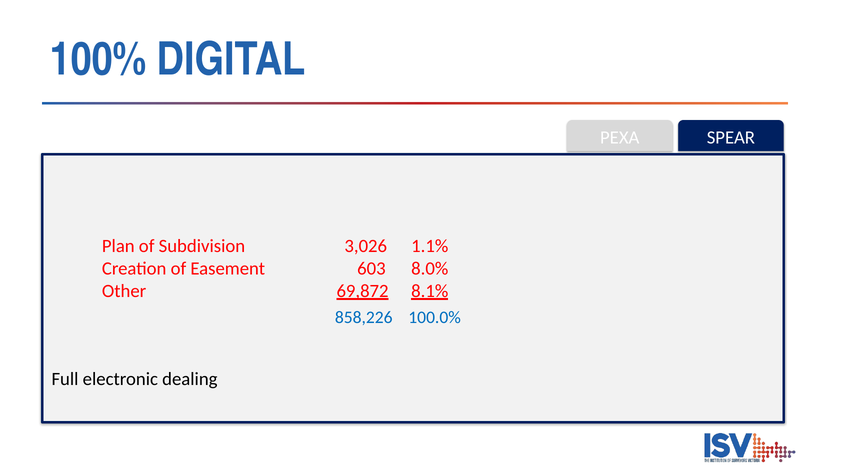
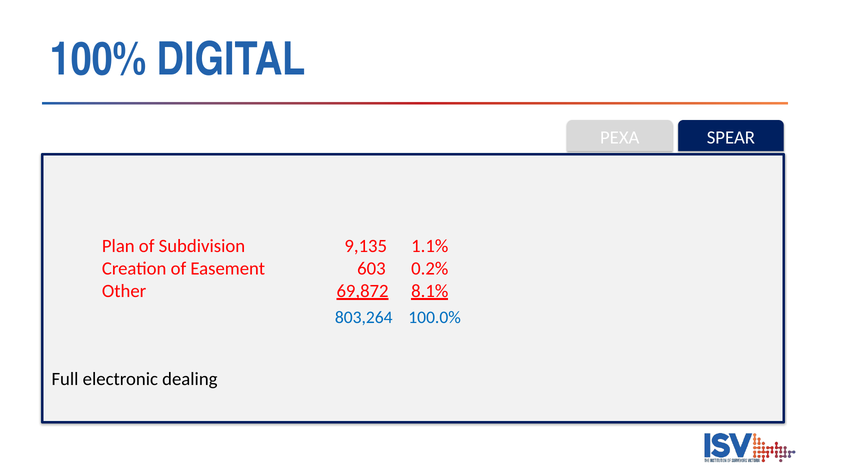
3,026: 3,026 -> 9,135
8.0%: 8.0% -> 0.2%
858,226: 858,226 -> 803,264
